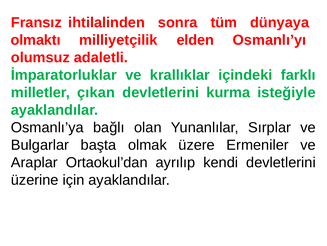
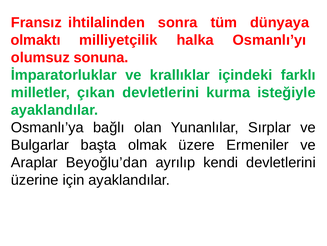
elden: elden -> halka
adaletli: adaletli -> sonuna
Ortaokul’dan: Ortaokul’dan -> Beyoğlu’dan
